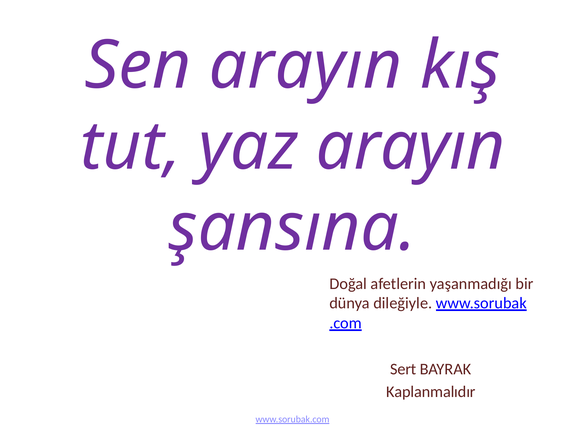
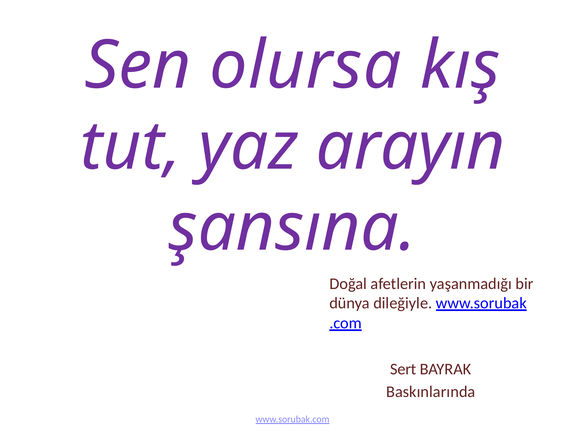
Sen arayın: arayın -> olursa
Kaplanmalıdır: Kaplanmalıdır -> Baskınlarında
